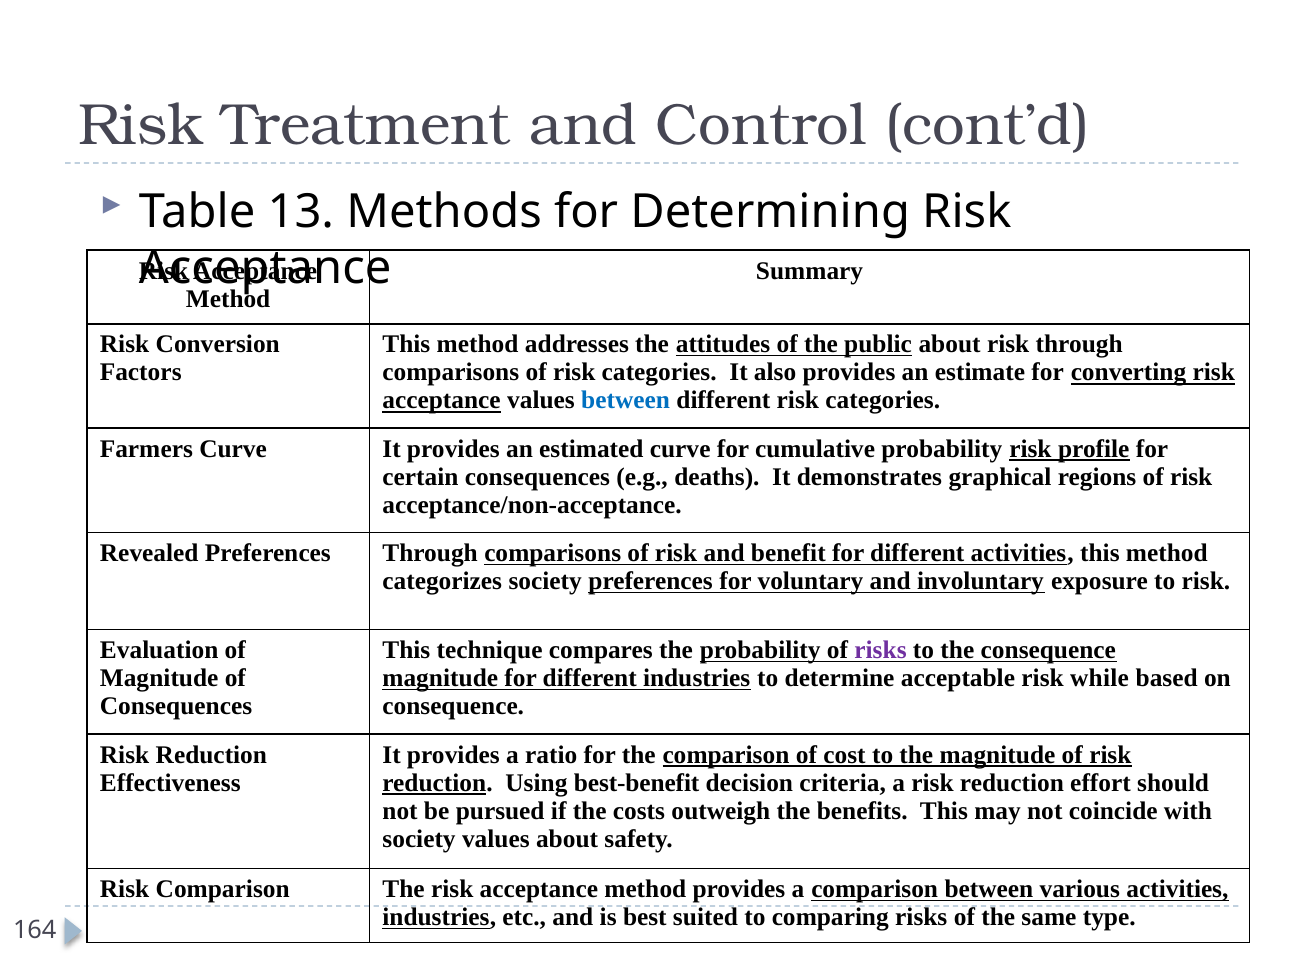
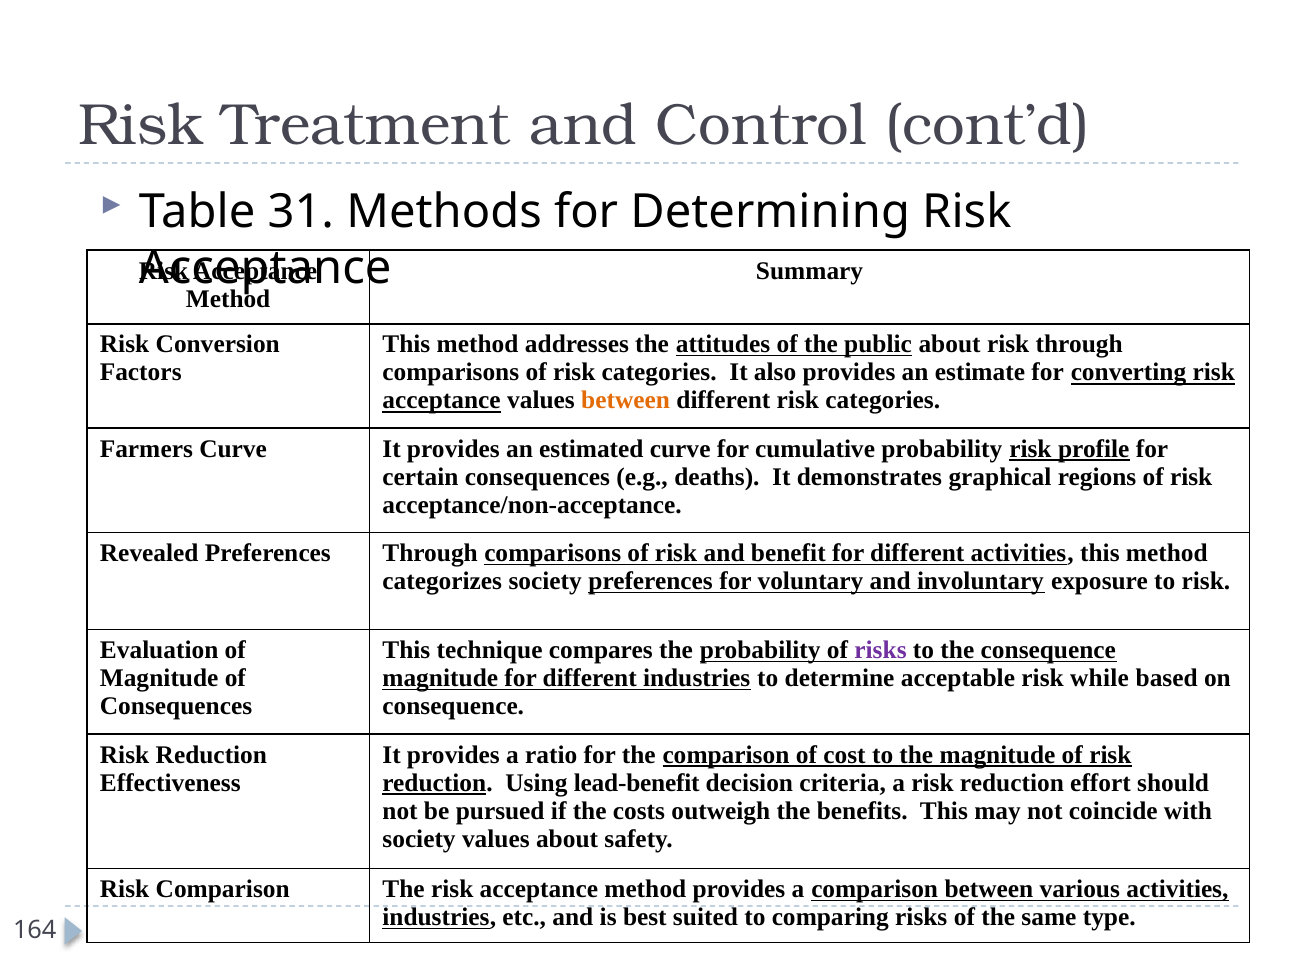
13: 13 -> 31
between at (626, 401) colour: blue -> orange
best-benefit: best-benefit -> lead-benefit
